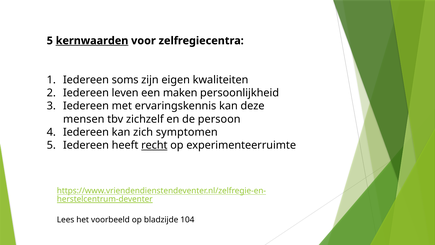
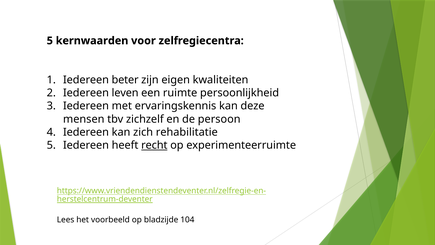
kernwaarden underline: present -> none
soms: soms -> beter
maken: maken -> ruimte
symptomen: symptomen -> rehabilitatie
